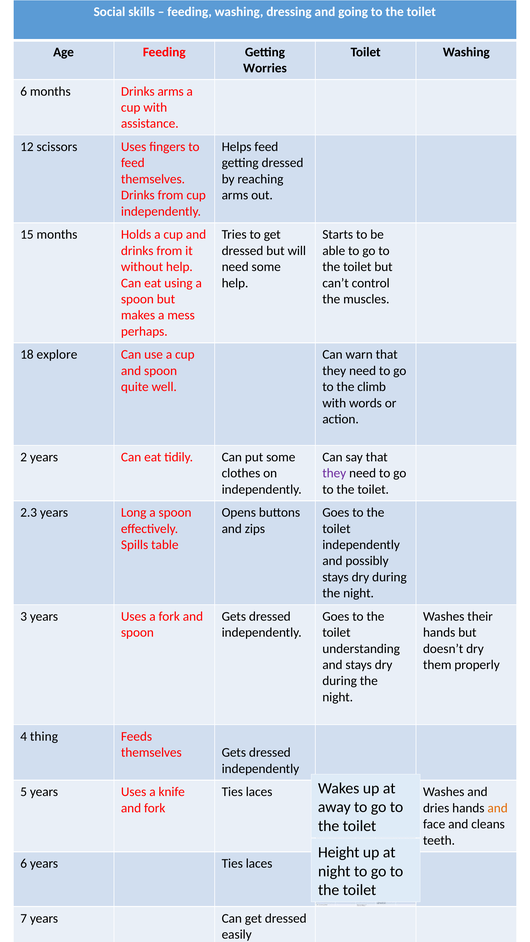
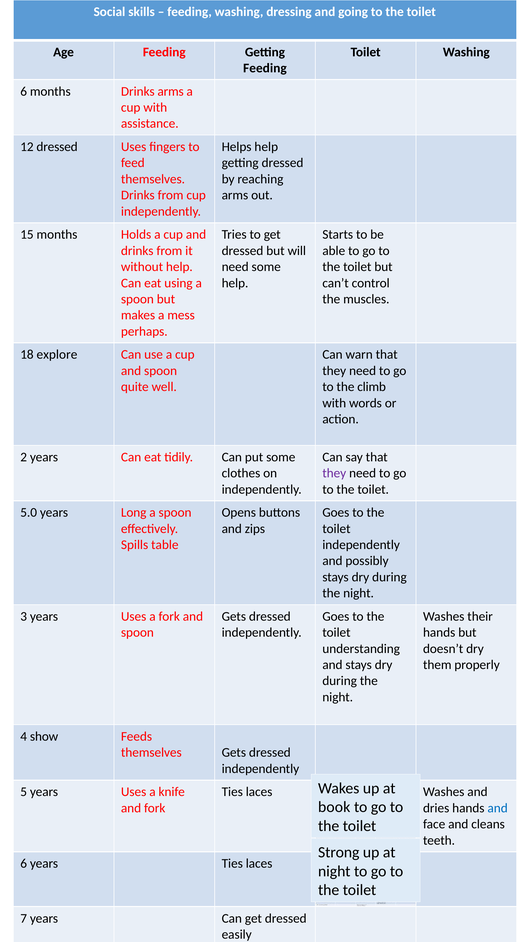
Worries at (265, 68): Worries -> Feeding
12 scissors: scissors -> dressed
Helps feed: feed -> help
2.3: 2.3 -> 5.0
thing: thing -> show
away: away -> book
and at (498, 808) colour: orange -> blue
Height: Height -> Strong
